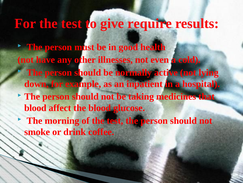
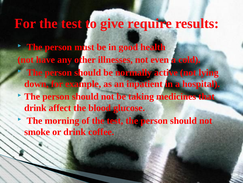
blood at (35, 108): blood -> drink
